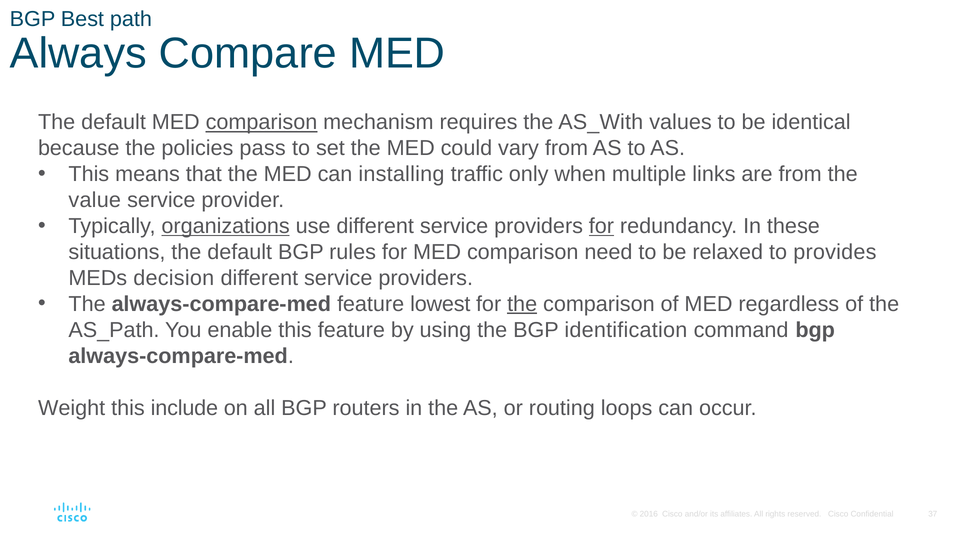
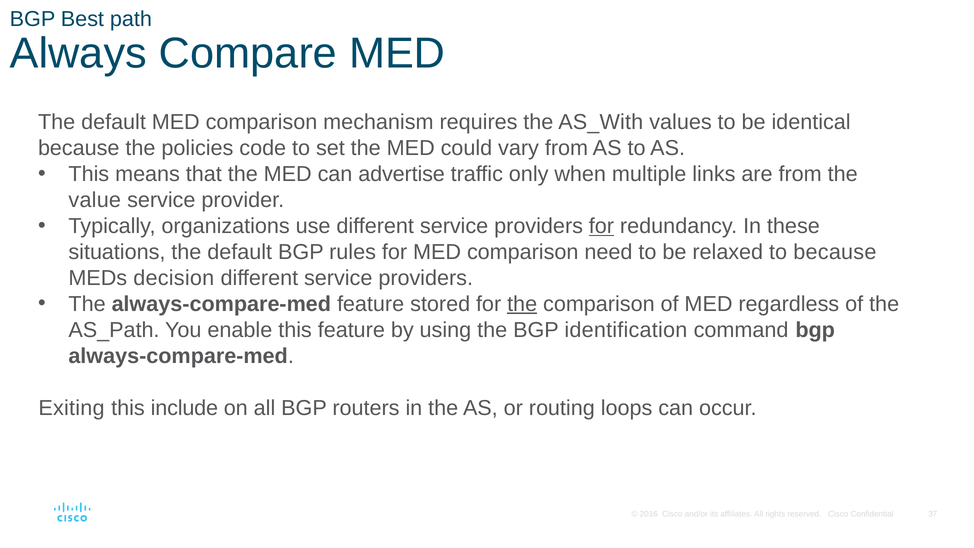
comparison at (261, 122) underline: present -> none
pass: pass -> code
installing: installing -> advertise
organizations underline: present -> none
to provides: provides -> because
lowest: lowest -> stored
Weight: Weight -> Exiting
